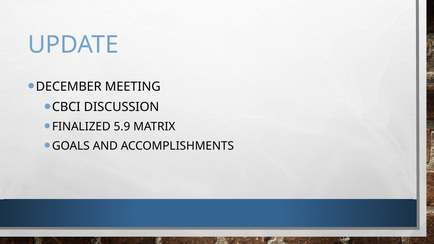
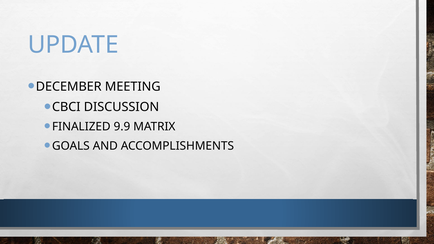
5.9: 5.9 -> 9.9
